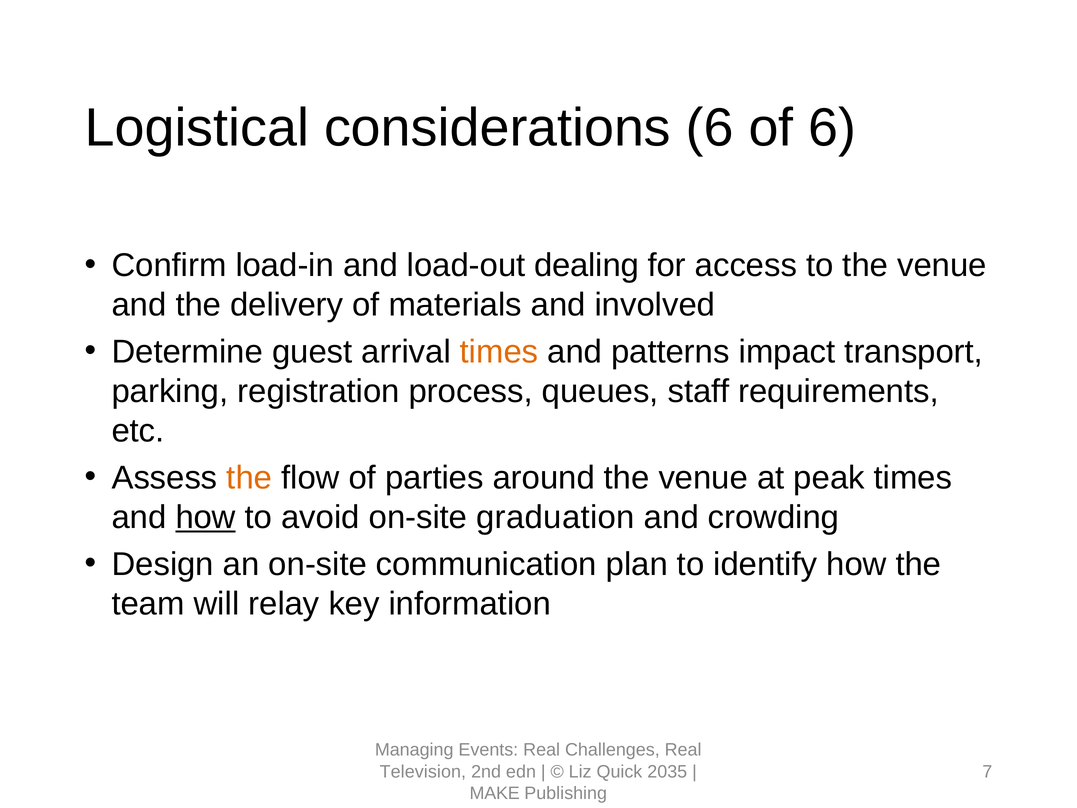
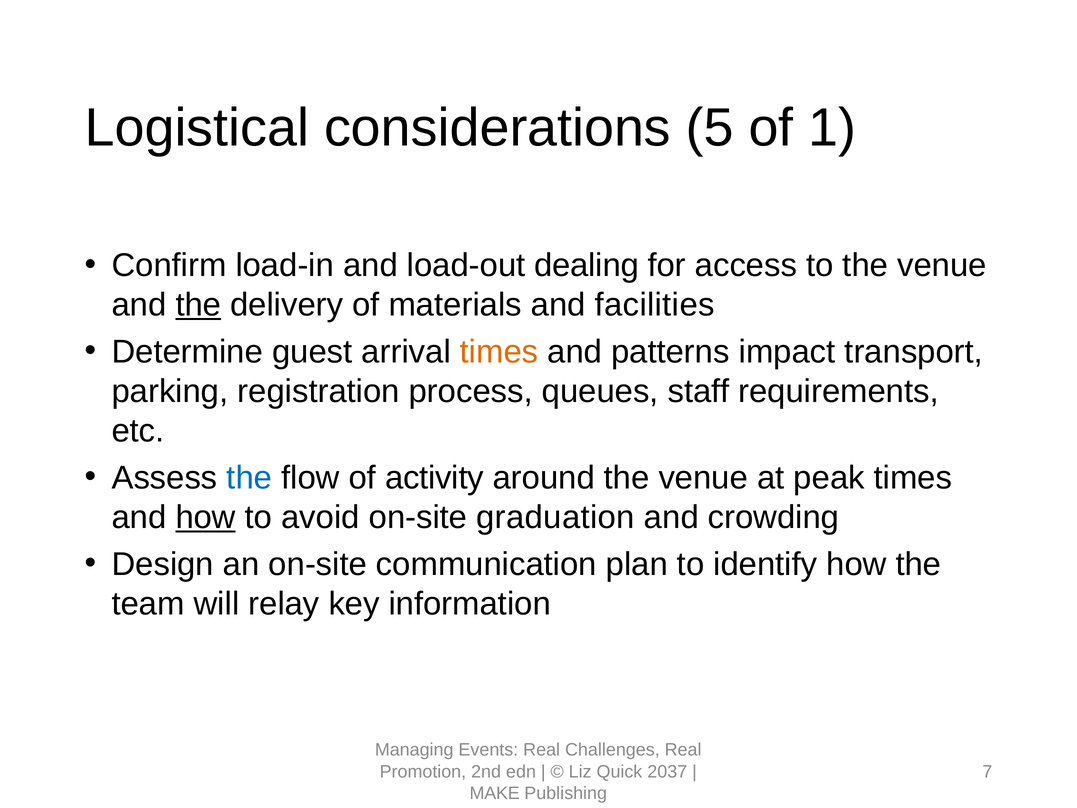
considerations 6: 6 -> 5
of 6: 6 -> 1
the at (198, 305) underline: none -> present
involved: involved -> facilities
the at (249, 478) colour: orange -> blue
parties: parties -> activity
Television: Television -> Promotion
2035: 2035 -> 2037
